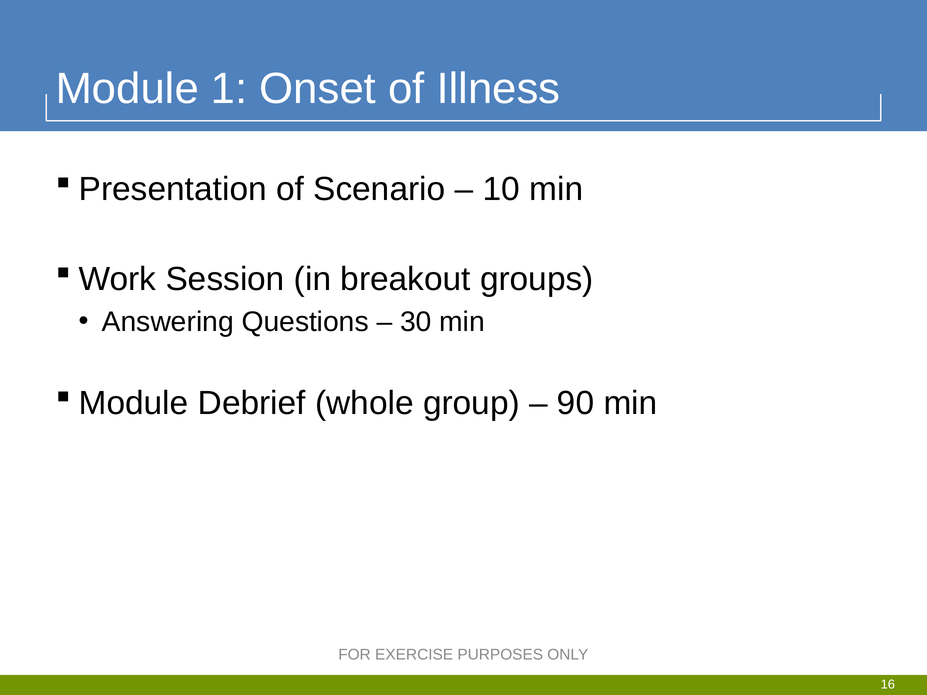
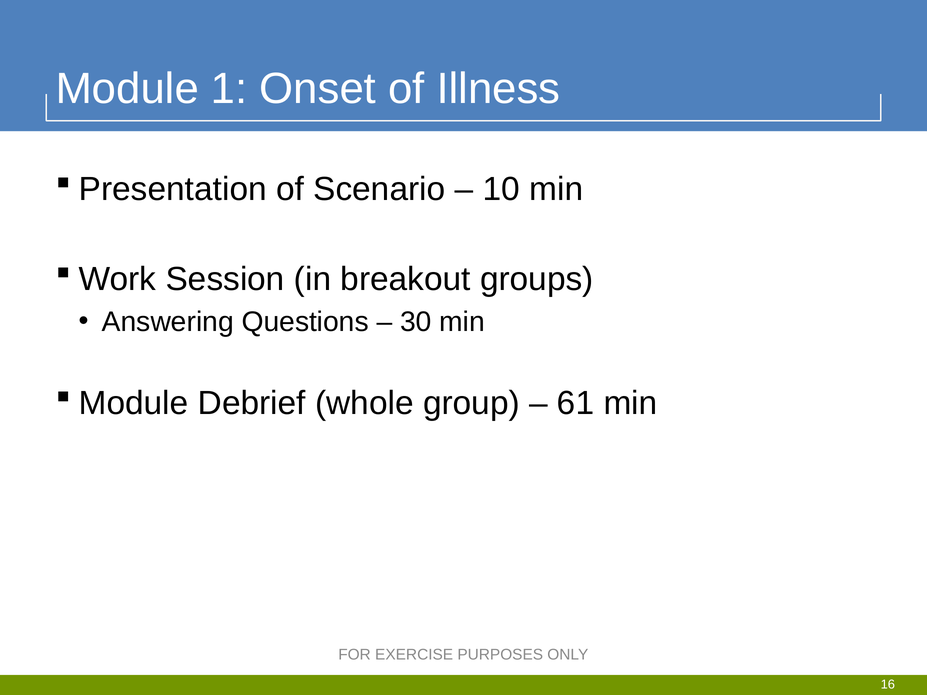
90: 90 -> 61
